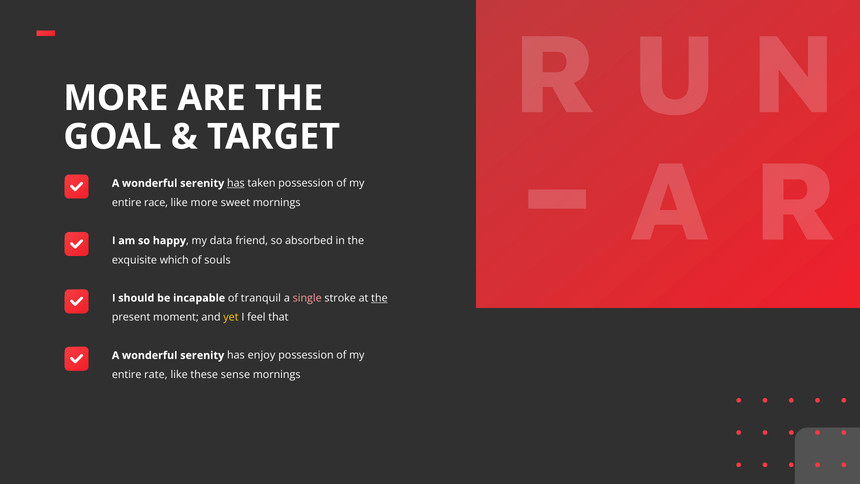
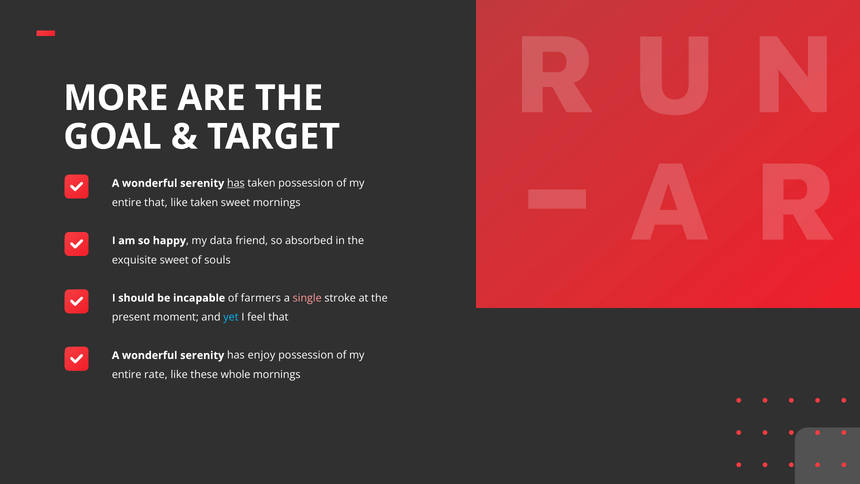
entire race: race -> that
like more: more -> taken
exquisite which: which -> sweet
tranquil: tranquil -> farmers
the at (379, 298) underline: present -> none
yet colour: yellow -> light blue
sense: sense -> whole
